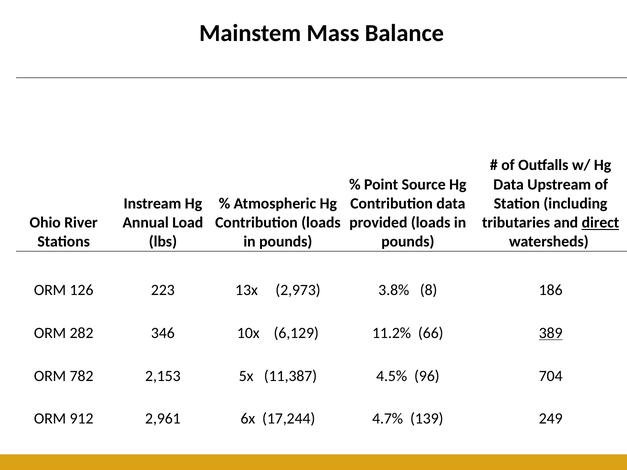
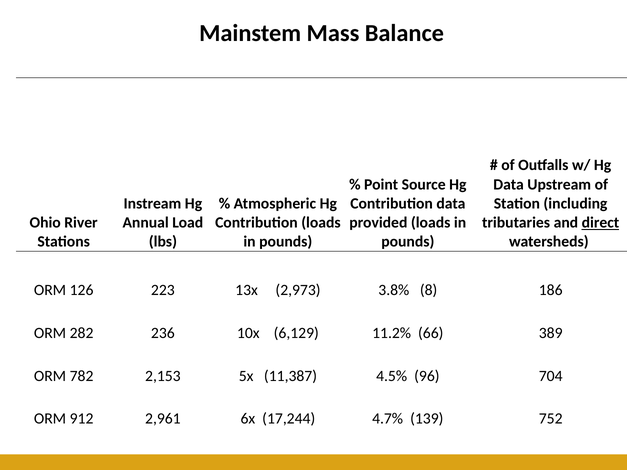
346: 346 -> 236
389 underline: present -> none
249: 249 -> 752
